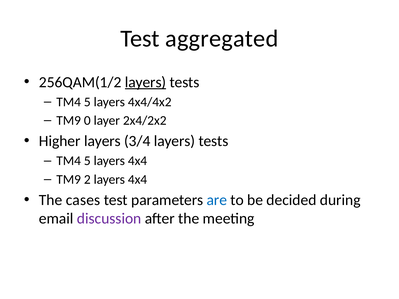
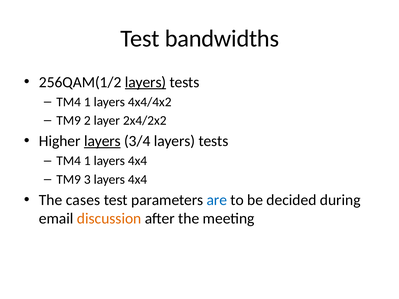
aggregated: aggregated -> bandwidths
5 at (87, 102): 5 -> 1
0: 0 -> 2
layers at (102, 141) underline: none -> present
5 at (87, 161): 5 -> 1
2: 2 -> 3
discussion colour: purple -> orange
